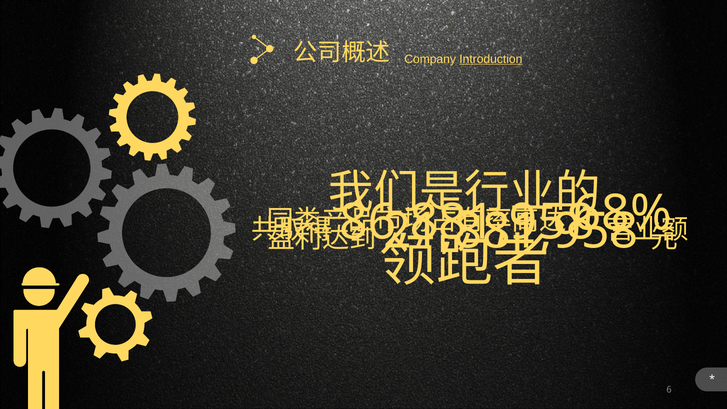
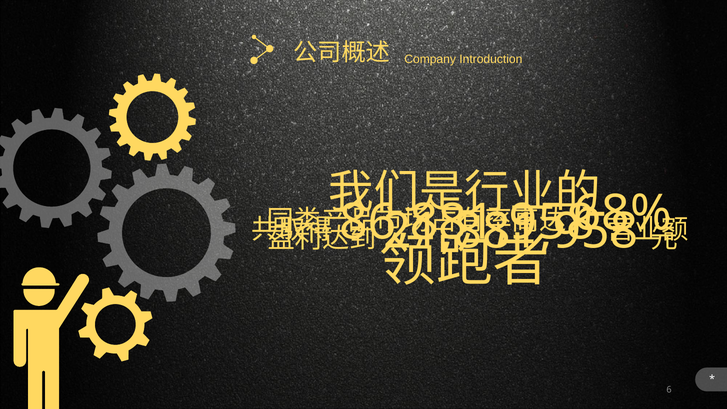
Introduction underline: present -> none
